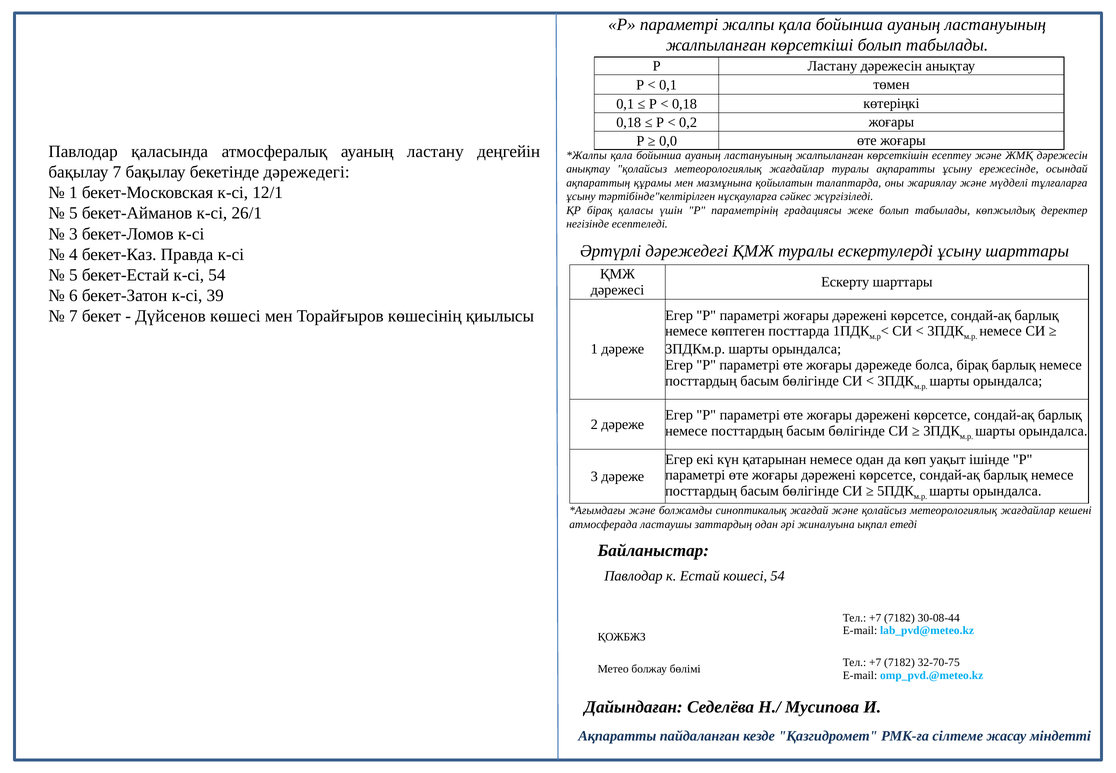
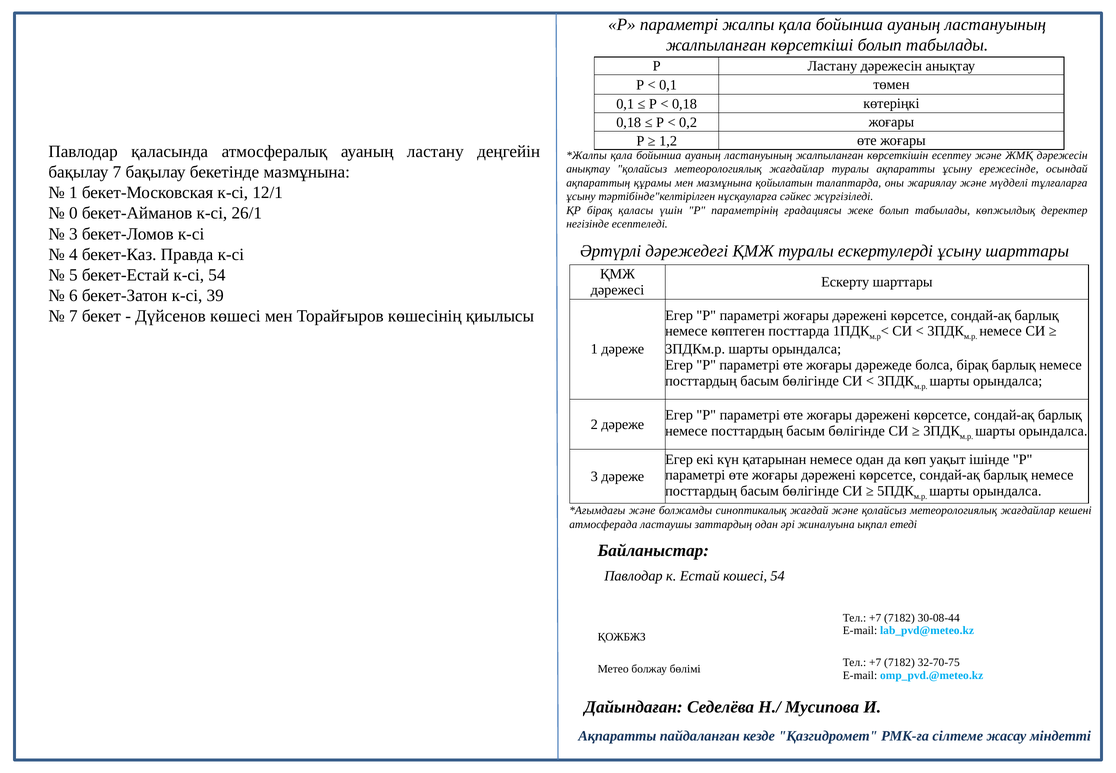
0,0: 0,0 -> 1,2
бекетінде дәрежедегі: дәрежедегі -> мазмұнына
5 at (73, 213): 5 -> 0
